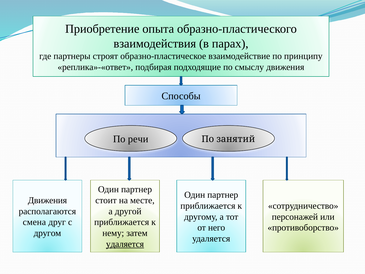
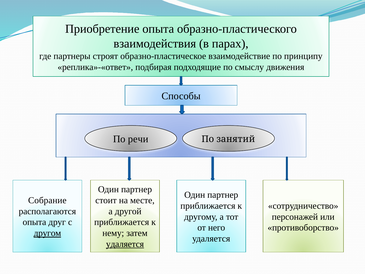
Движения at (47, 200): Движения -> Собрание
смена at (34, 222): смена -> опыта
другом underline: none -> present
